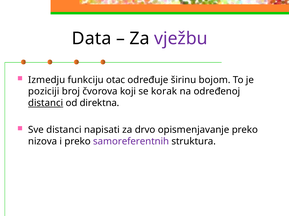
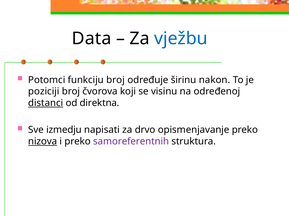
vježbu colour: purple -> blue
Izmedju: Izmedju -> Potomci
funkciju otac: otac -> broj
bojom: bojom -> nakon
korak: korak -> visinu
Sve distanci: distanci -> izmedju
nizova underline: none -> present
